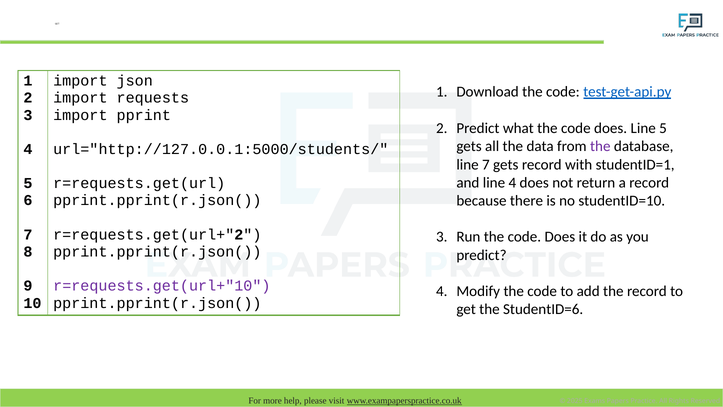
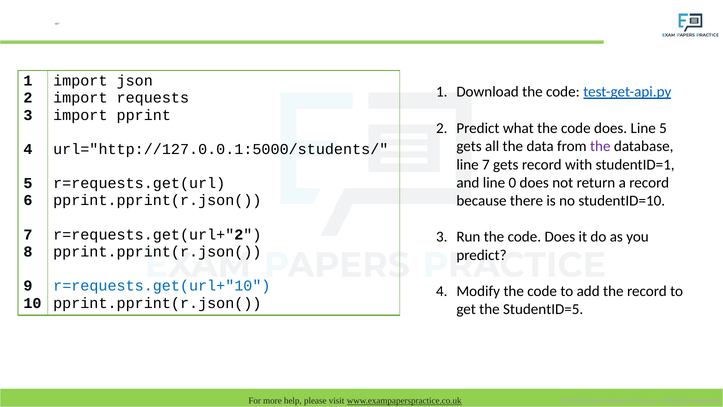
line 4: 4 -> 0
r=requests.get(url+"10 colour: purple -> blue
StudentID=6: StudentID=6 -> StudentID=5
